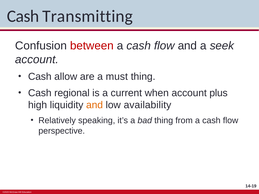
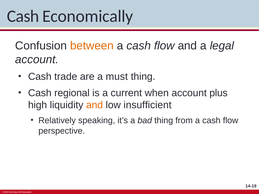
Transmitting: Transmitting -> Economically
between colour: red -> orange
seek: seek -> legal
allow: allow -> trade
availability: availability -> insufficient
